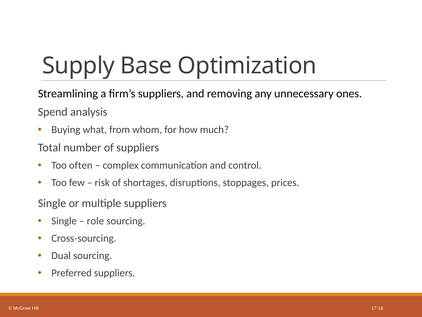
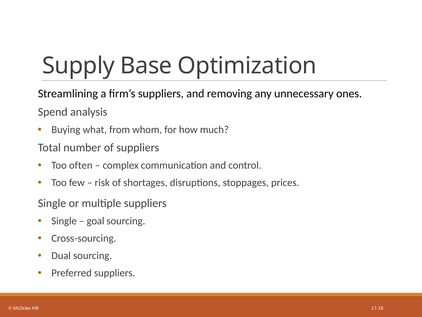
role: role -> goal
